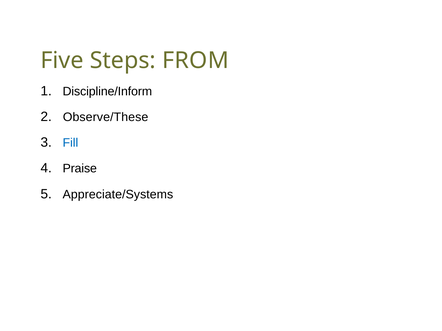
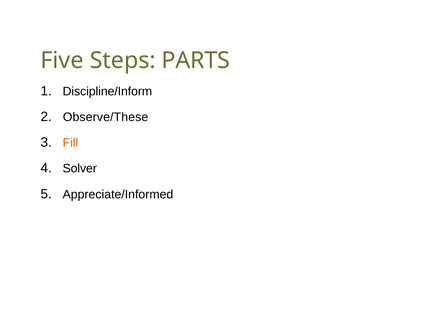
FROM: FROM -> PARTS
Fill colour: blue -> orange
Praise: Praise -> Solver
Appreciate/Systems: Appreciate/Systems -> Appreciate/Informed
